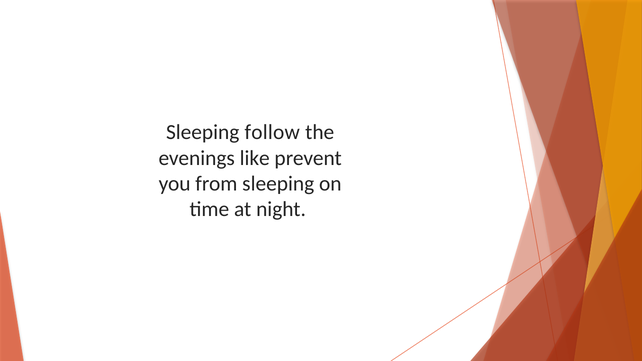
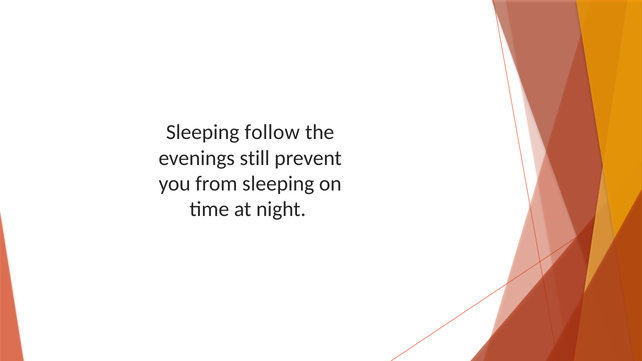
like: like -> still
